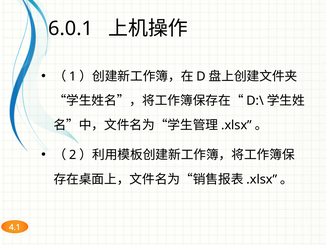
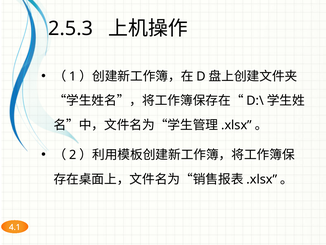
6.0.1: 6.0.1 -> 2.5.3
